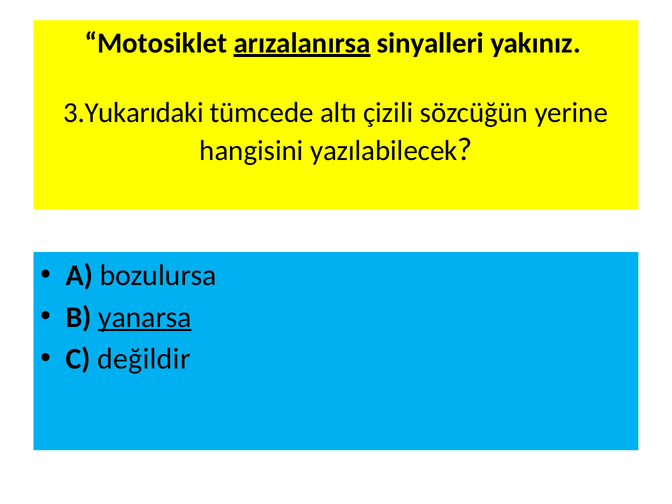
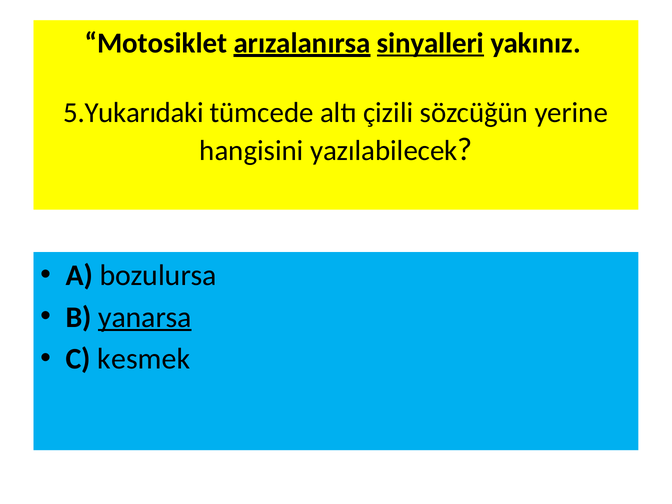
sinyalleri underline: none -> present
3.Yukarıdaki: 3.Yukarıdaki -> 5.Yukarıdaki
değildir: değildir -> kesmek
